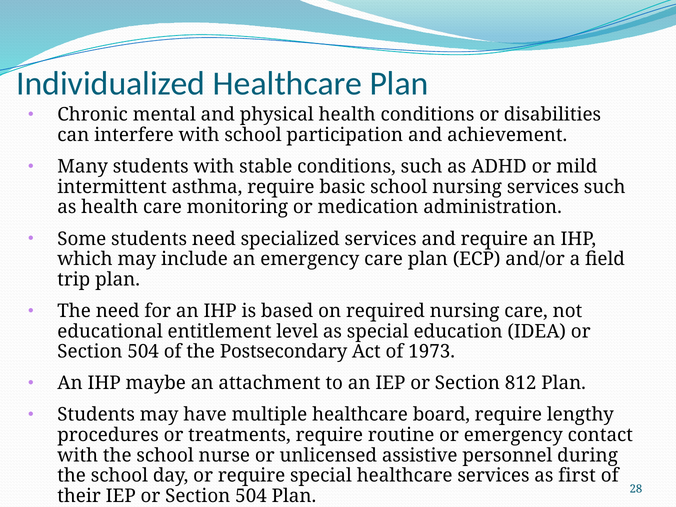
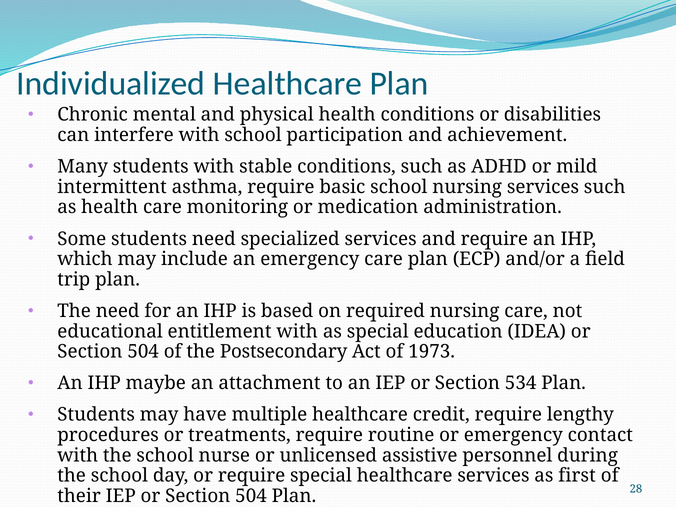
entitlement level: level -> with
812: 812 -> 534
board: board -> credit
